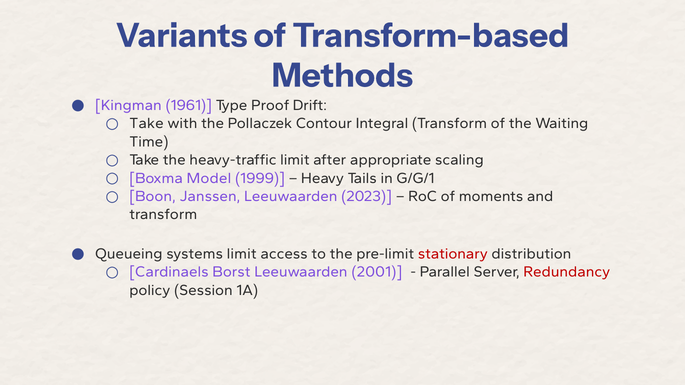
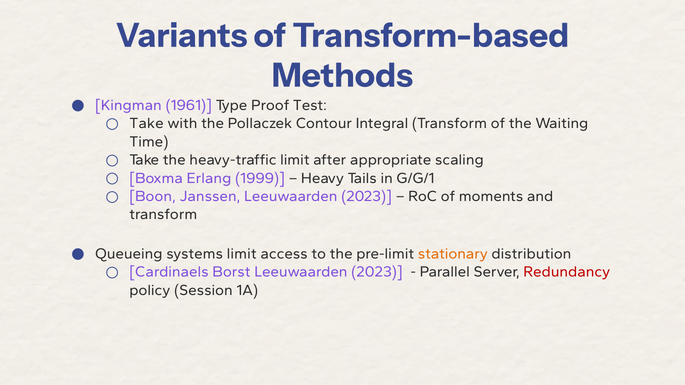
Drift: Drift -> Test
Model: Model -> Erlang
stationary colour: red -> orange
Borst Leeuwaarden 2001: 2001 -> 2023
